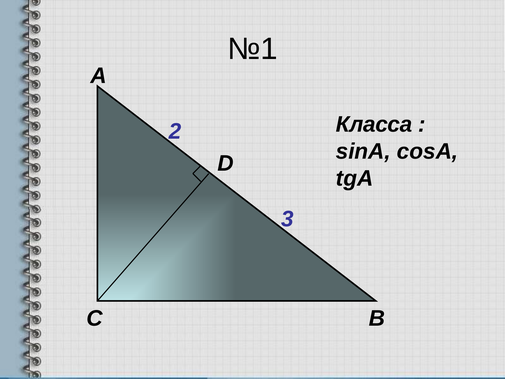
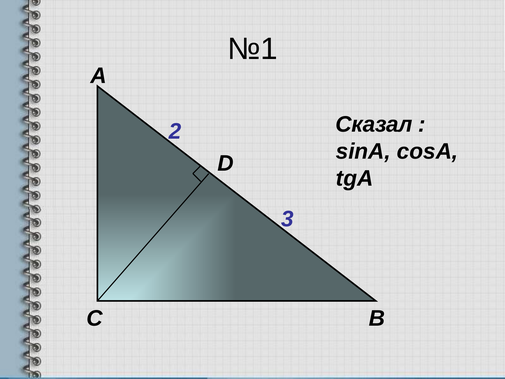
Класса: Класса -> Сказал
